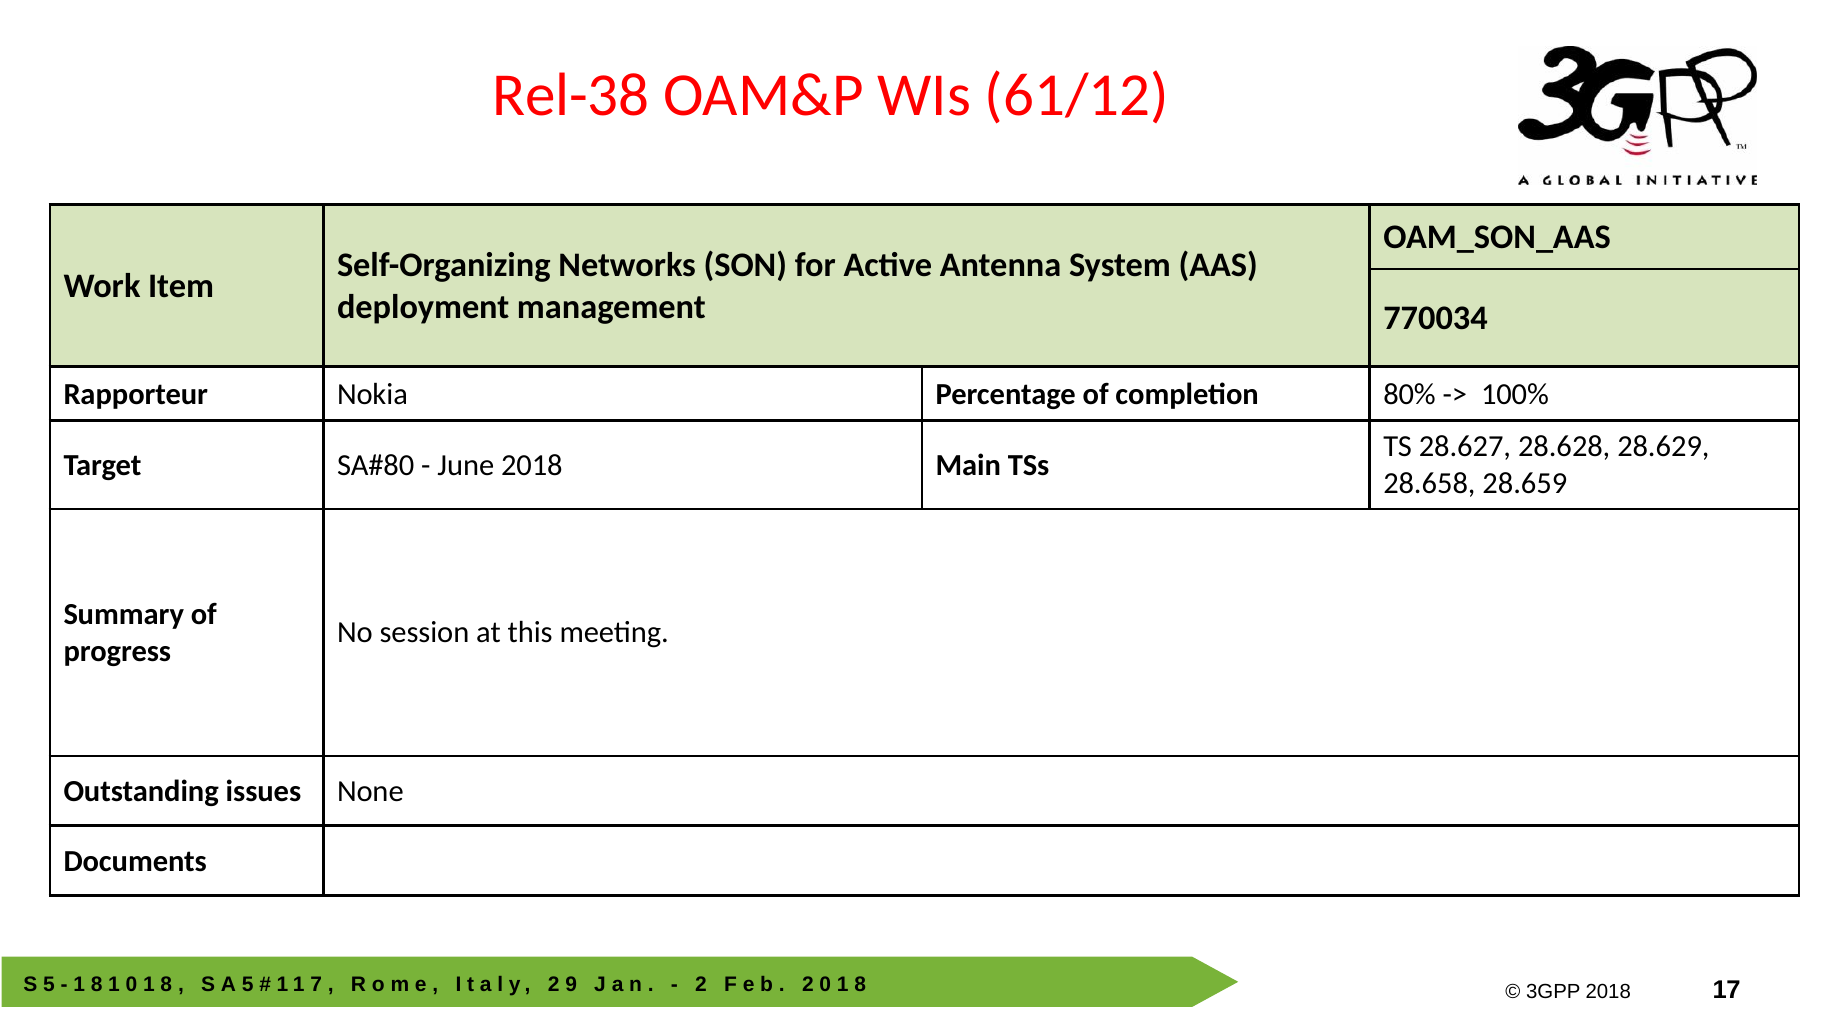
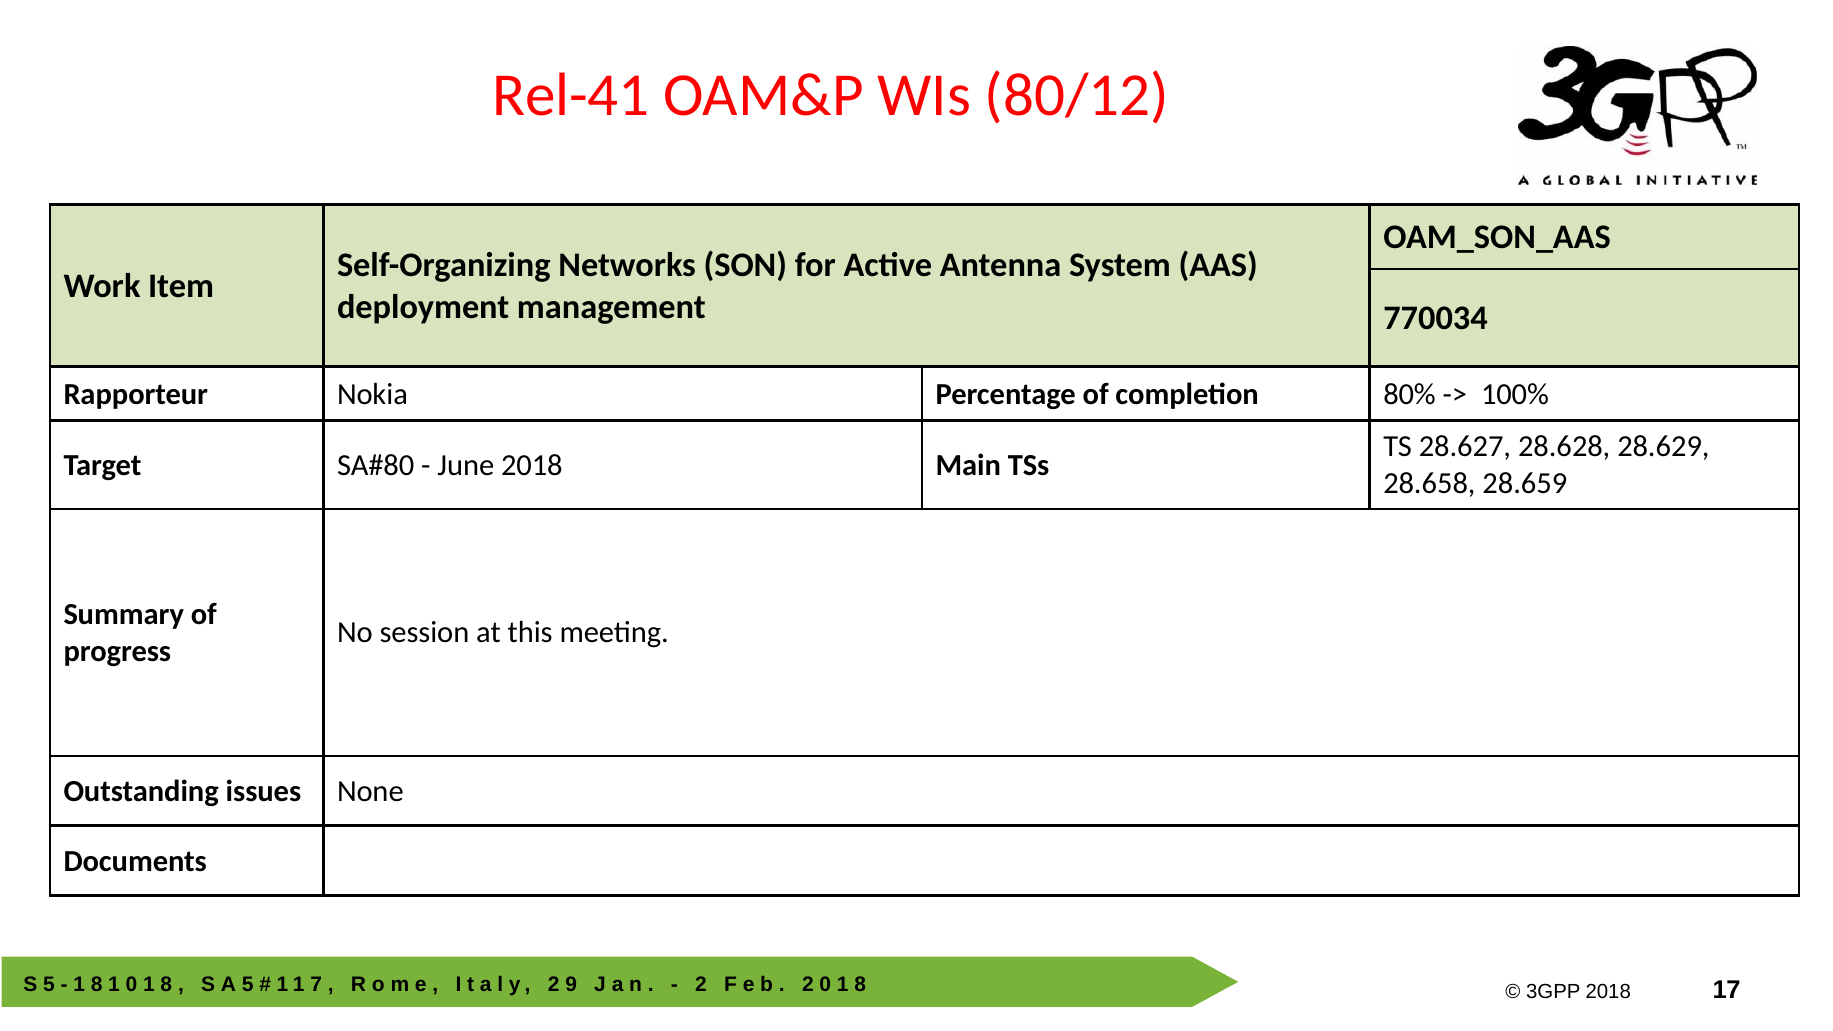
Rel-38: Rel-38 -> Rel-41
61/12: 61/12 -> 80/12
